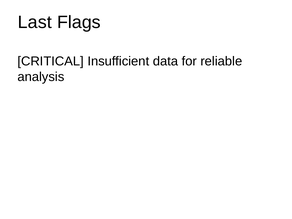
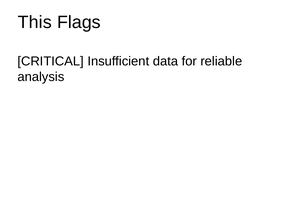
Last: Last -> This
